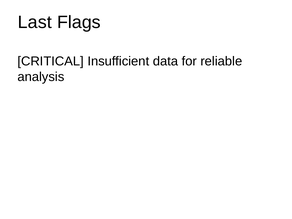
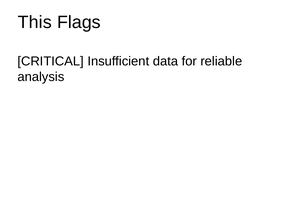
Last: Last -> This
